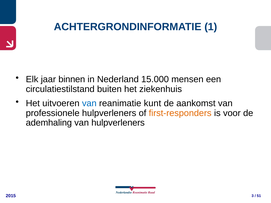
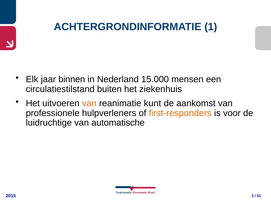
van at (89, 103) colour: blue -> orange
ademhaling: ademhaling -> luidruchtige
van hulpverleners: hulpverleners -> automatische
